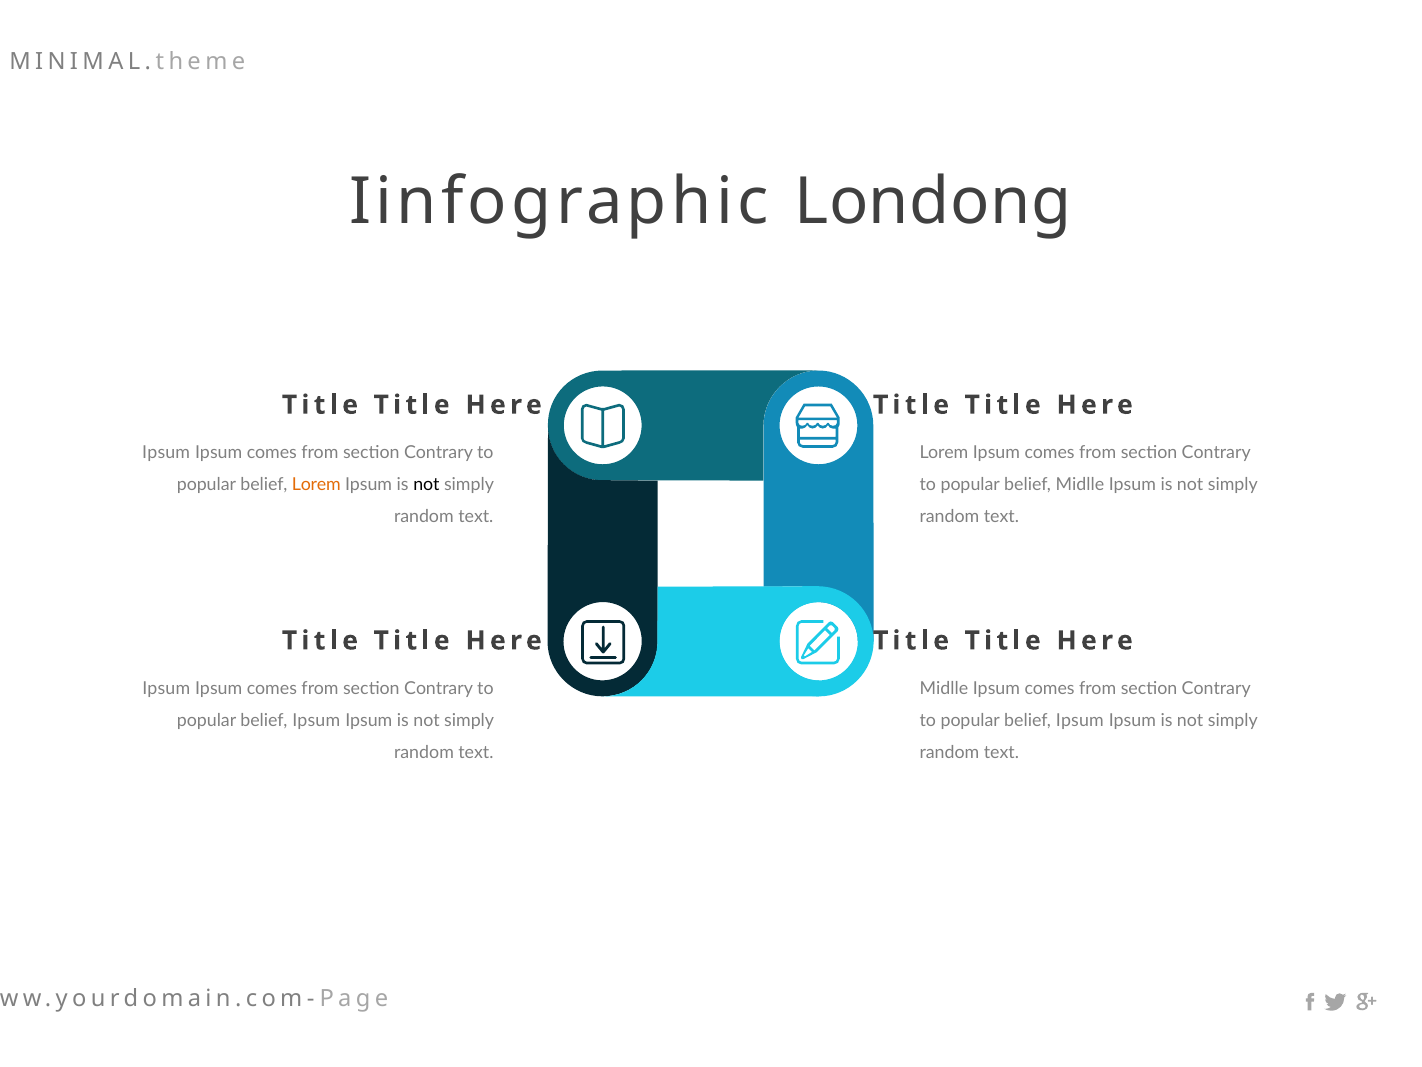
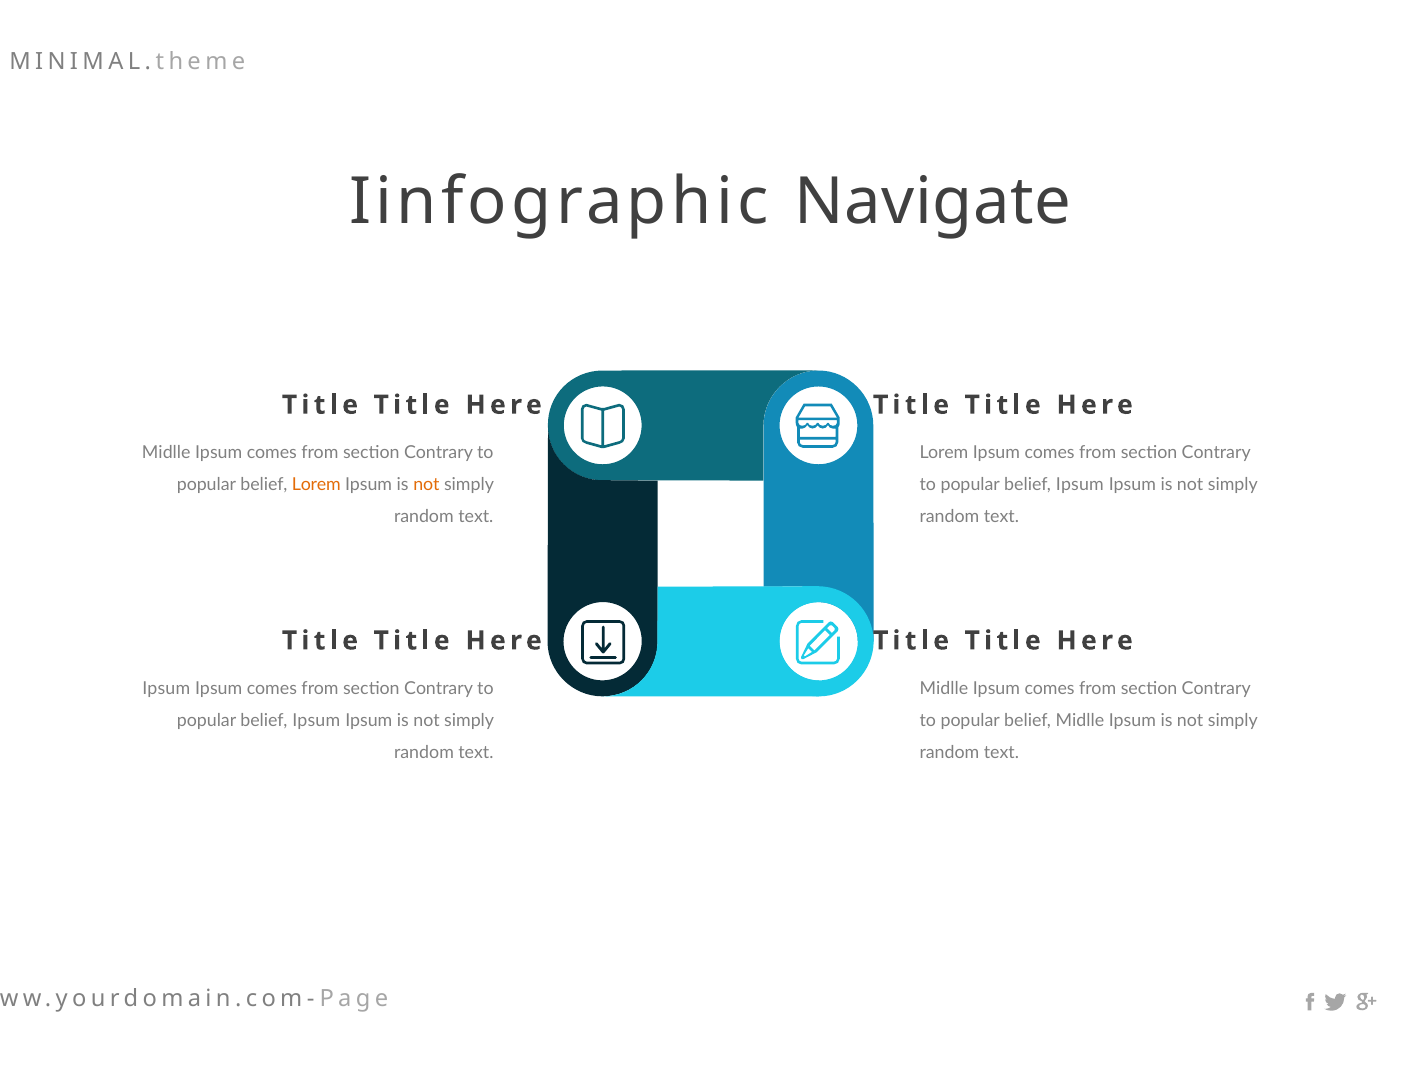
Londong: Londong -> Navigate
Ipsum at (166, 453): Ipsum -> Midlle
not at (426, 485) colour: black -> orange
Midlle at (1080, 485): Midlle -> Ipsum
Ipsum at (1080, 720): Ipsum -> Midlle
